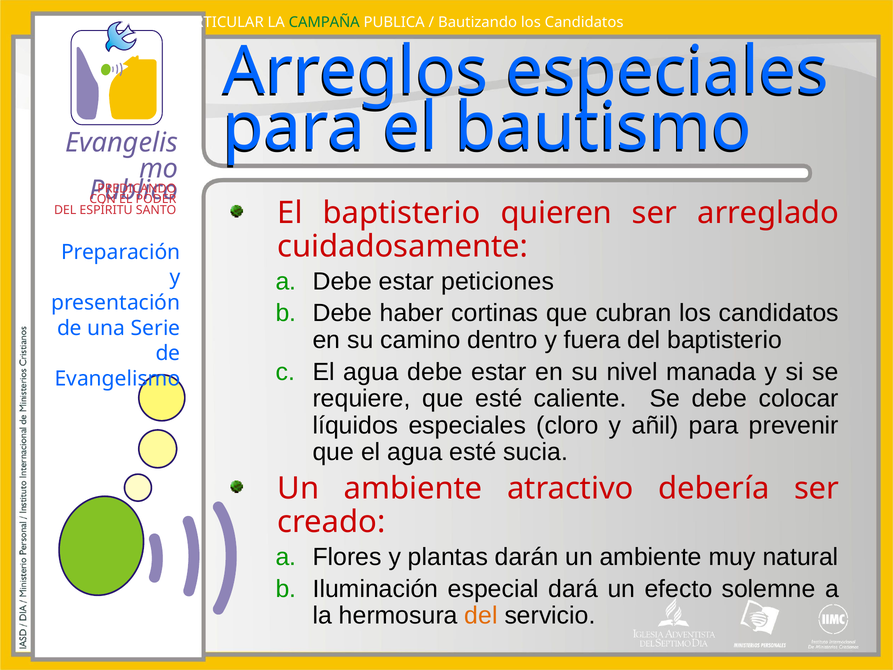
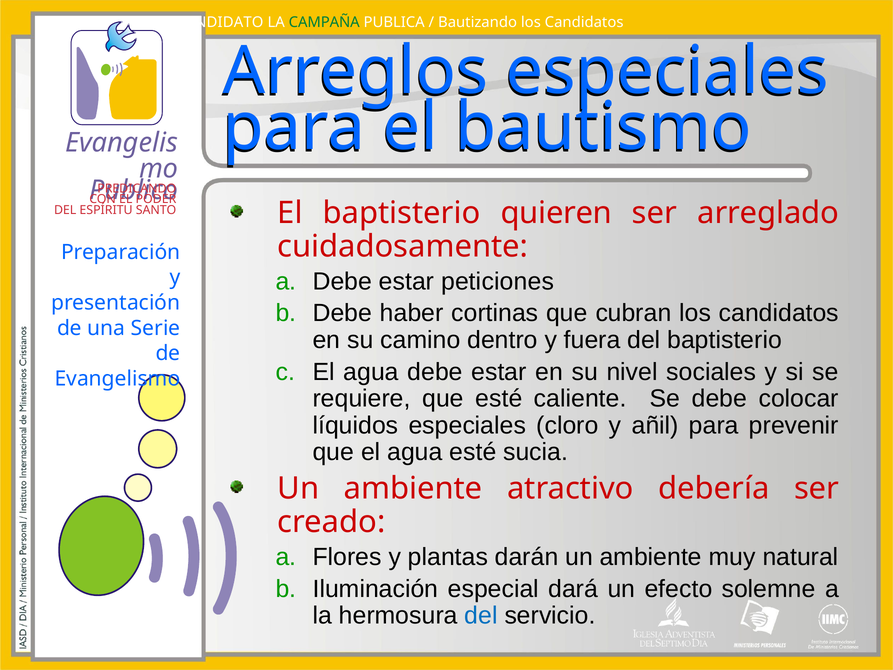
PARTICULAR: PARTICULAR -> CANDIDATO
manada: manada -> sociales
del at (481, 615) colour: orange -> blue
